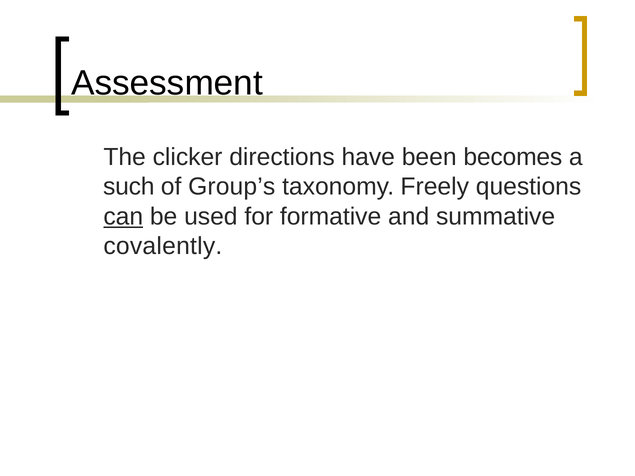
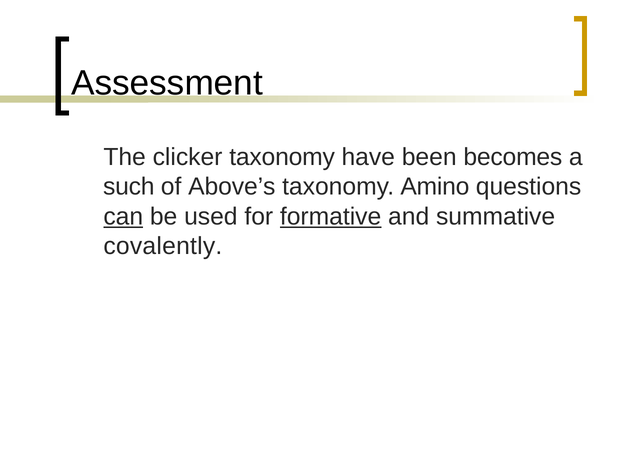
clicker directions: directions -> taxonomy
Group’s: Group’s -> Above’s
Freely: Freely -> Amino
formative underline: none -> present
